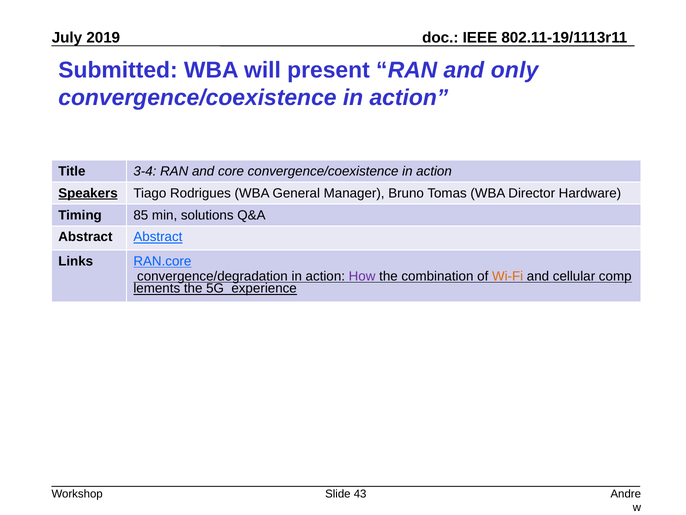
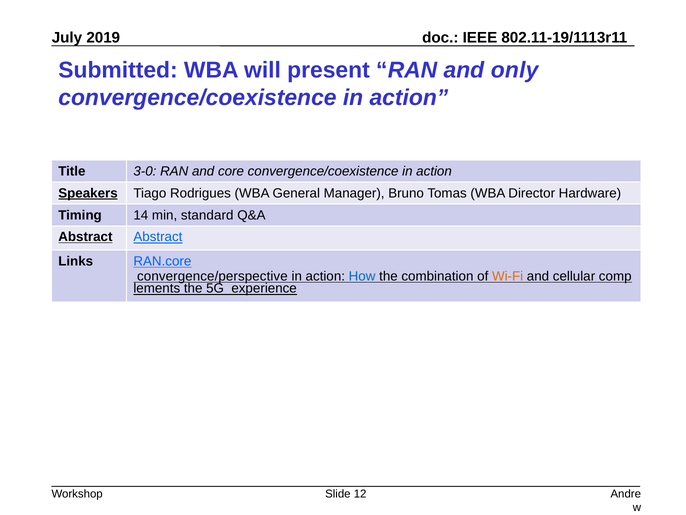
3-4: 3-4 -> 3-0
85: 85 -> 14
solutions: solutions -> standard
Abstract at (85, 237) underline: none -> present
convergence/degradation: convergence/degradation -> convergence/perspective
How colour: purple -> blue
43: 43 -> 12
